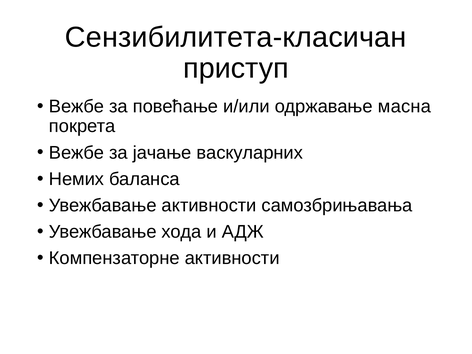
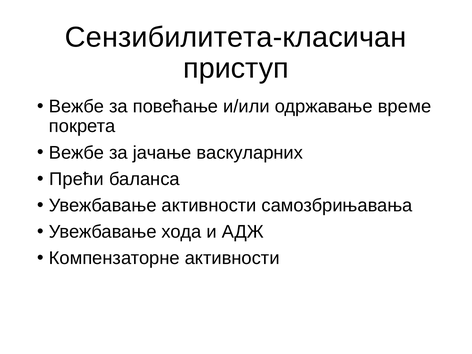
масна: масна -> време
Немих: Немих -> Прећи
